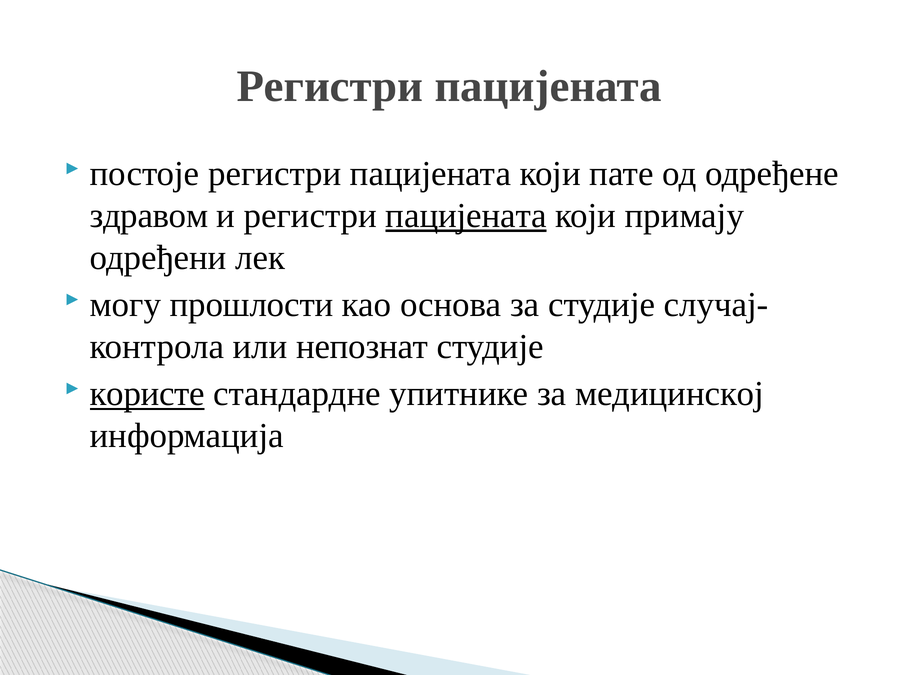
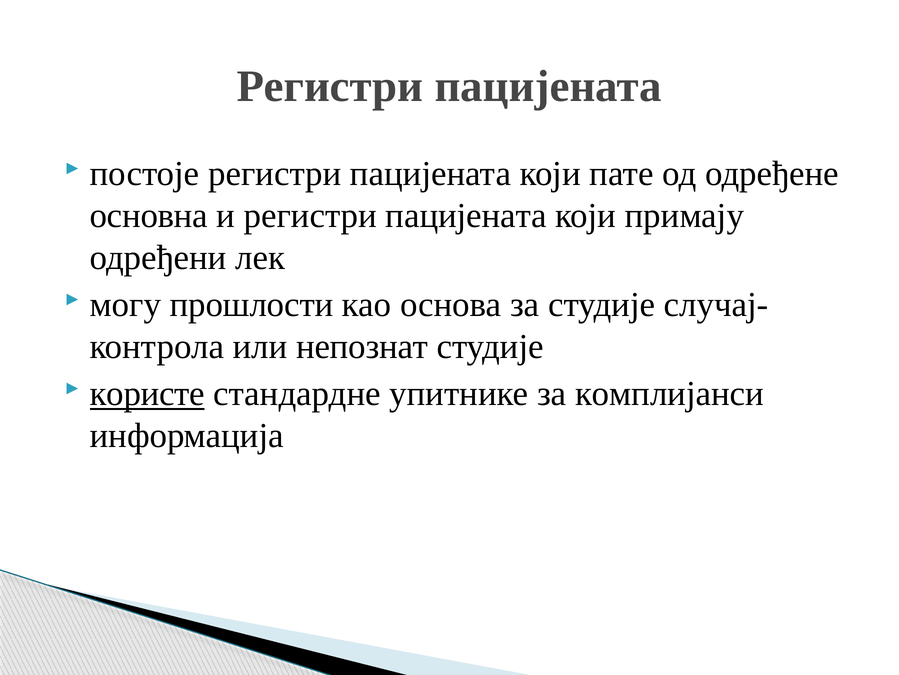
здравом: здравом -> основна
пацијената at (466, 215) underline: present -> none
медицинској: медицинској -> комплијанси
